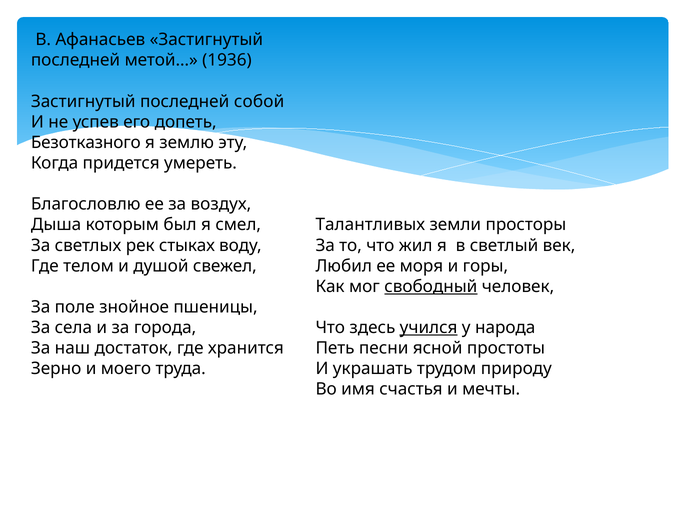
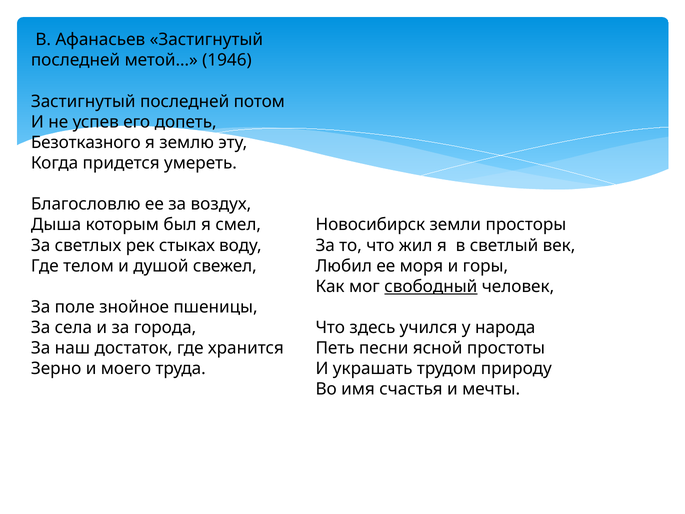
1936: 1936 -> 1946
собой: собой -> потом
Талантливых: Талантливых -> Новосибирск
учился underline: present -> none
